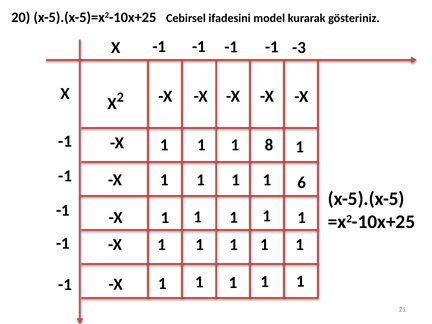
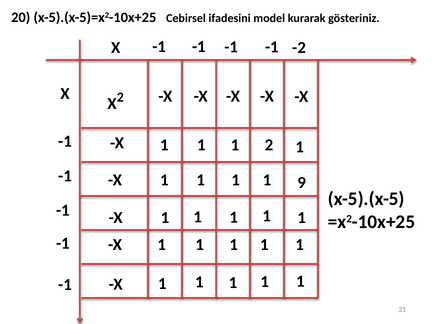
-3: -3 -> -2
1 8: 8 -> 2
6: 6 -> 9
